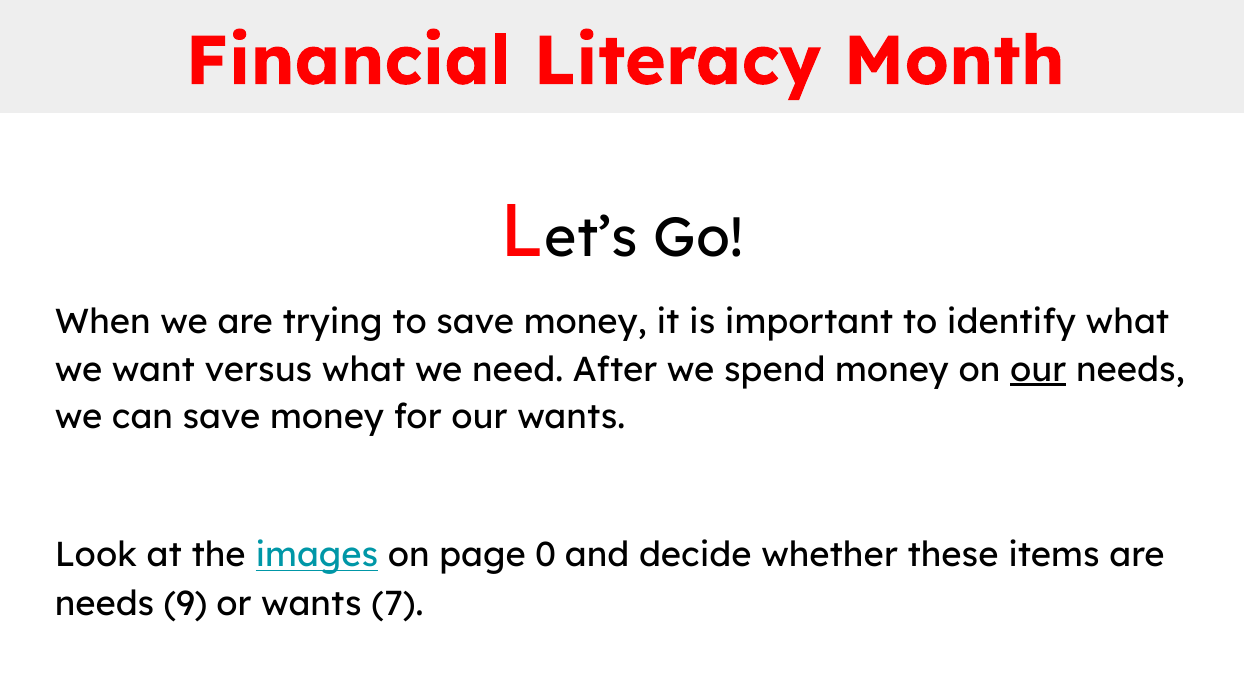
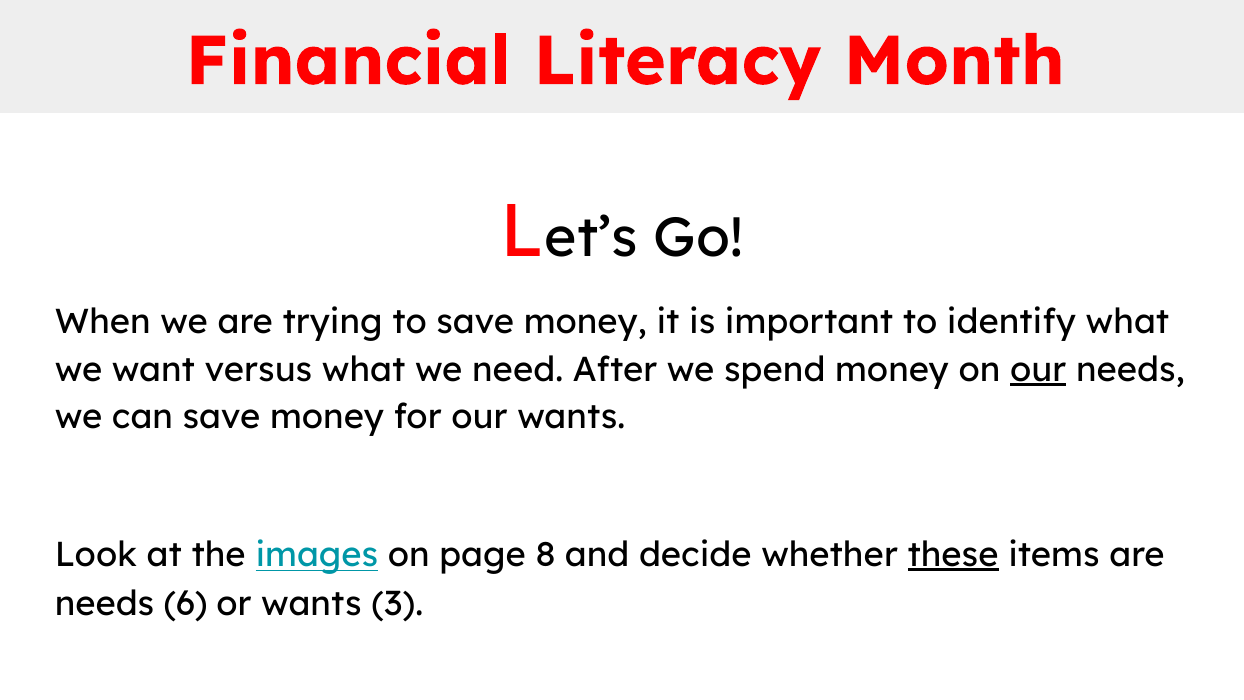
0: 0 -> 8
these underline: none -> present
9: 9 -> 6
7: 7 -> 3
